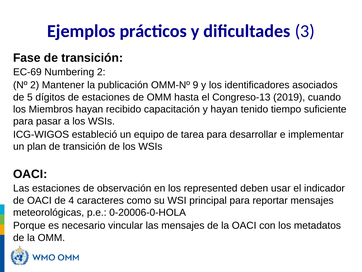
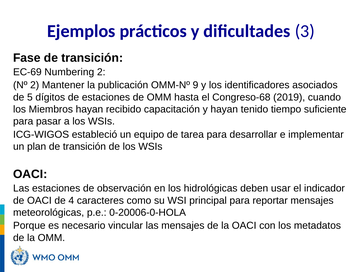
Congreso-13: Congreso-13 -> Congreso-68
represented: represented -> hidrológicas
